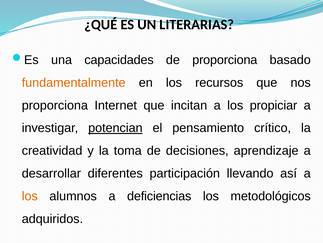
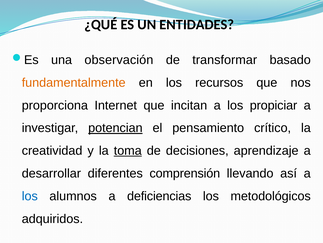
LITERARIAS: LITERARIAS -> ENTIDADES
capacidades: capacidades -> observación
de proporciona: proporciona -> transformar
toma underline: none -> present
participación: participación -> comprensión
los at (30, 196) colour: orange -> blue
